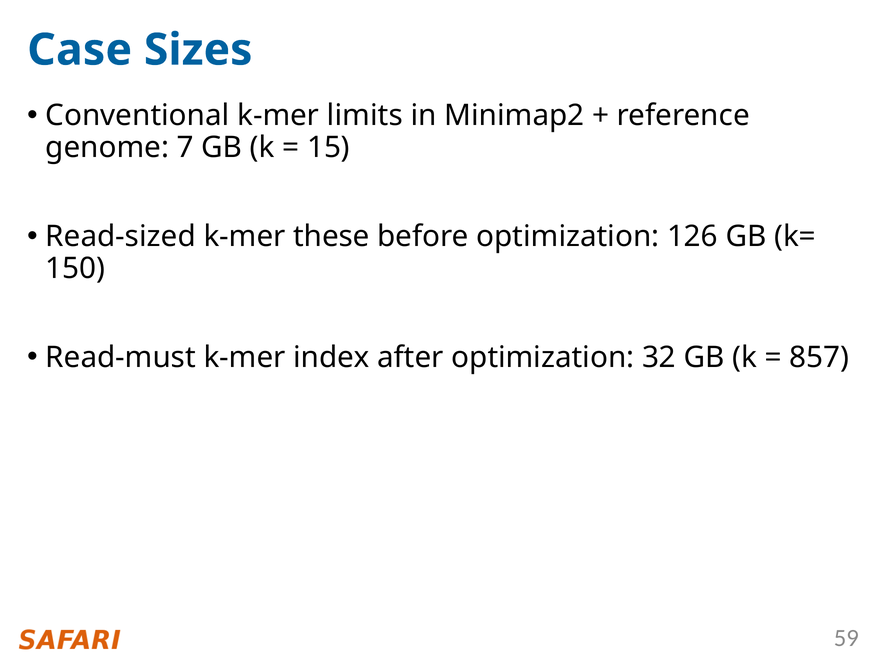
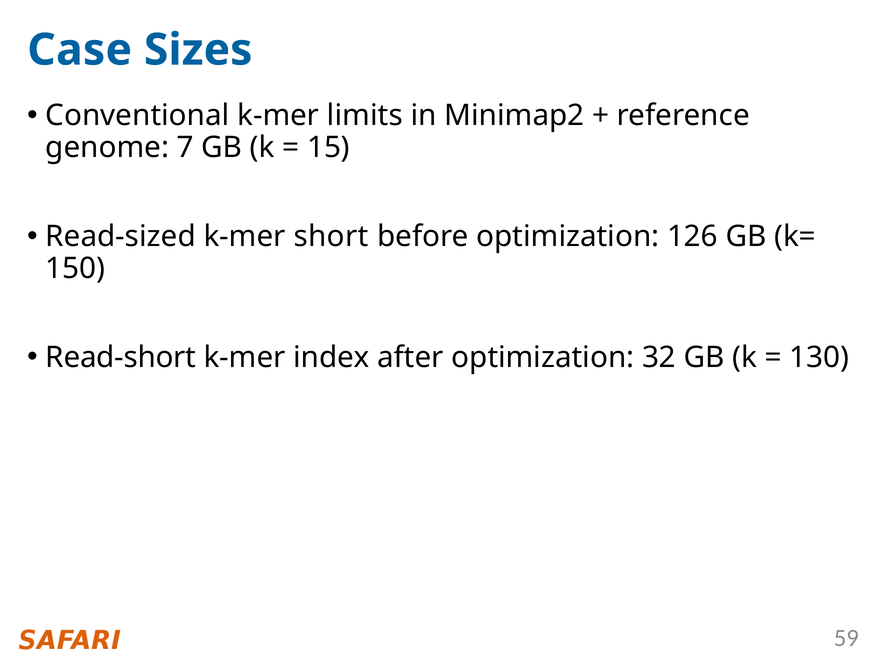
these: these -> short
Read-must: Read-must -> Read-short
857: 857 -> 130
